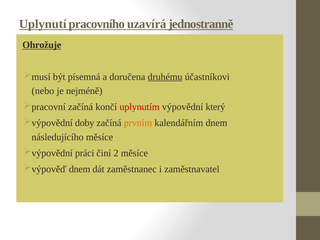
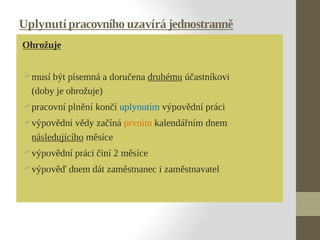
nebo: nebo -> doby
je nejméně: nejméně -> ohrožuje
začíná at (81, 107): začíná -> plnění
uplynutím colour: red -> blue
výpovědní který: který -> práci
doby: doby -> vědy
následujícího underline: none -> present
